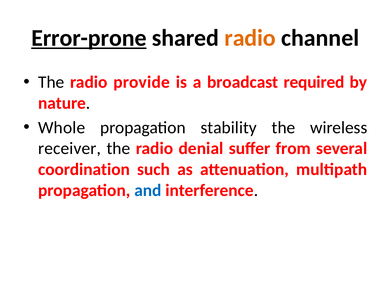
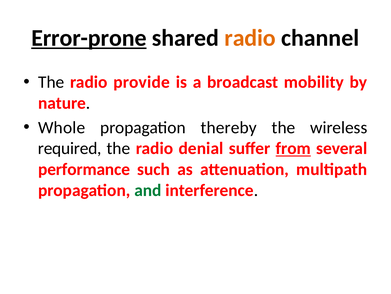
required: required -> mobility
stability: stability -> thereby
receiver: receiver -> required
from underline: none -> present
coordination: coordination -> performance
and colour: blue -> green
